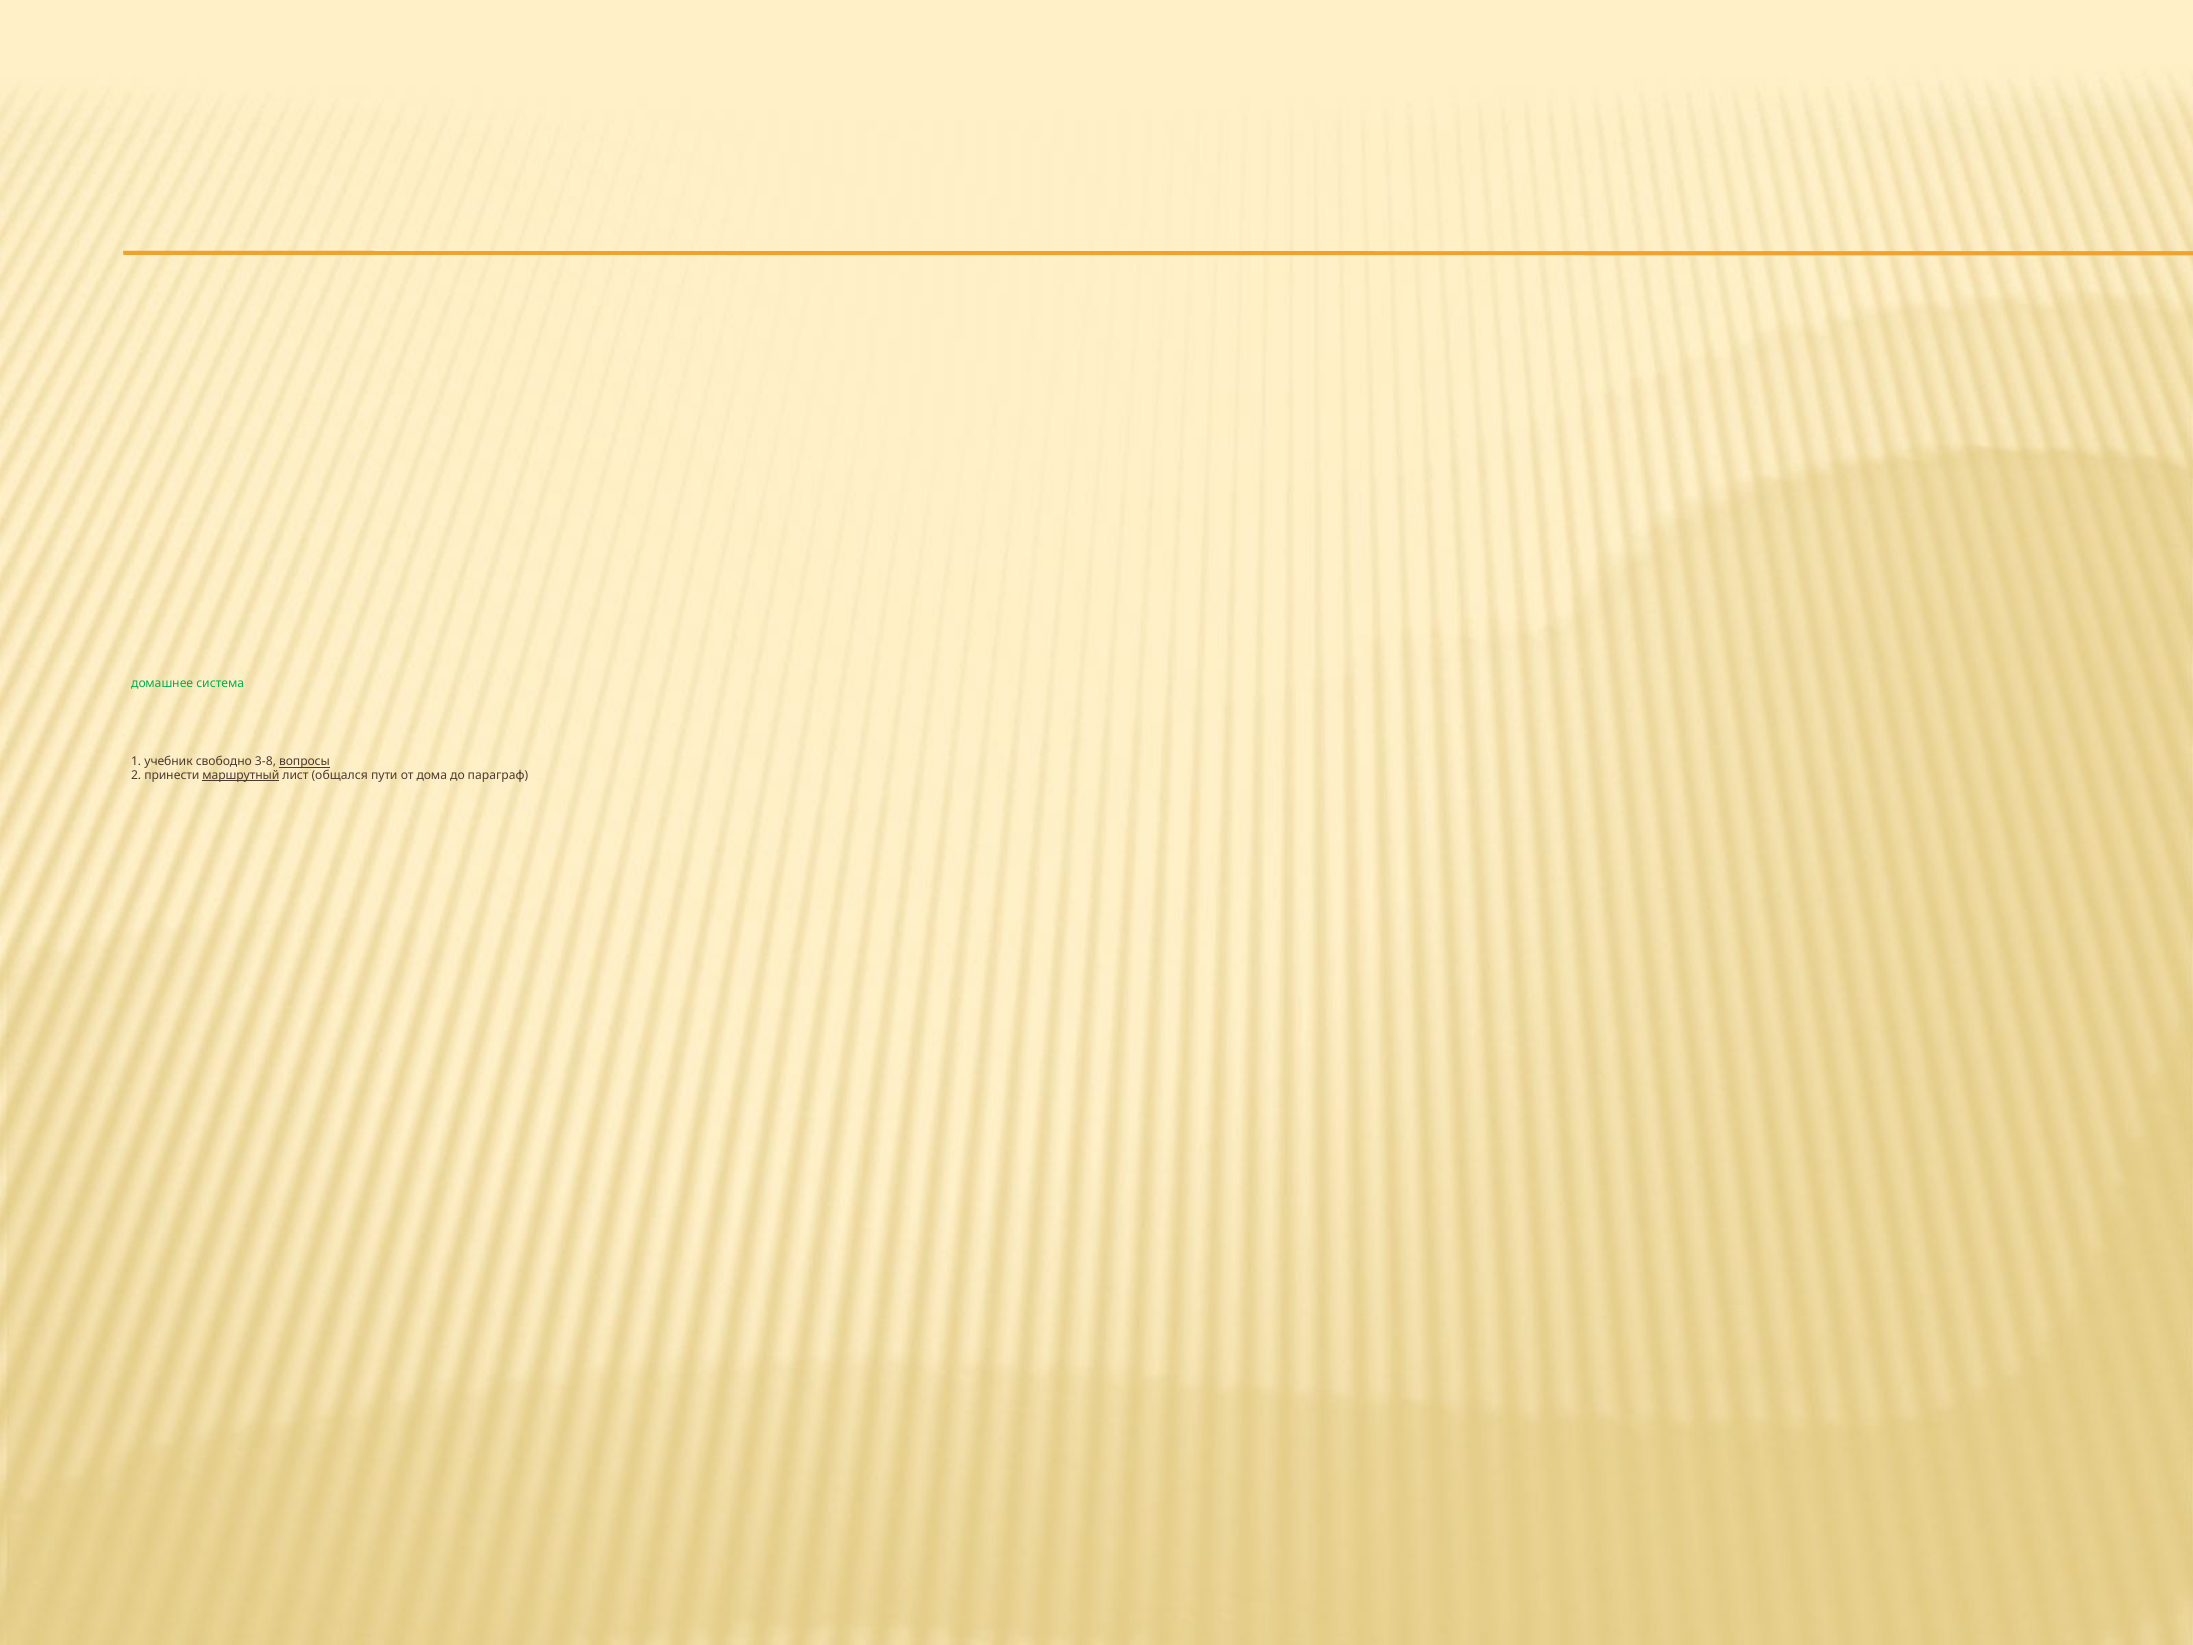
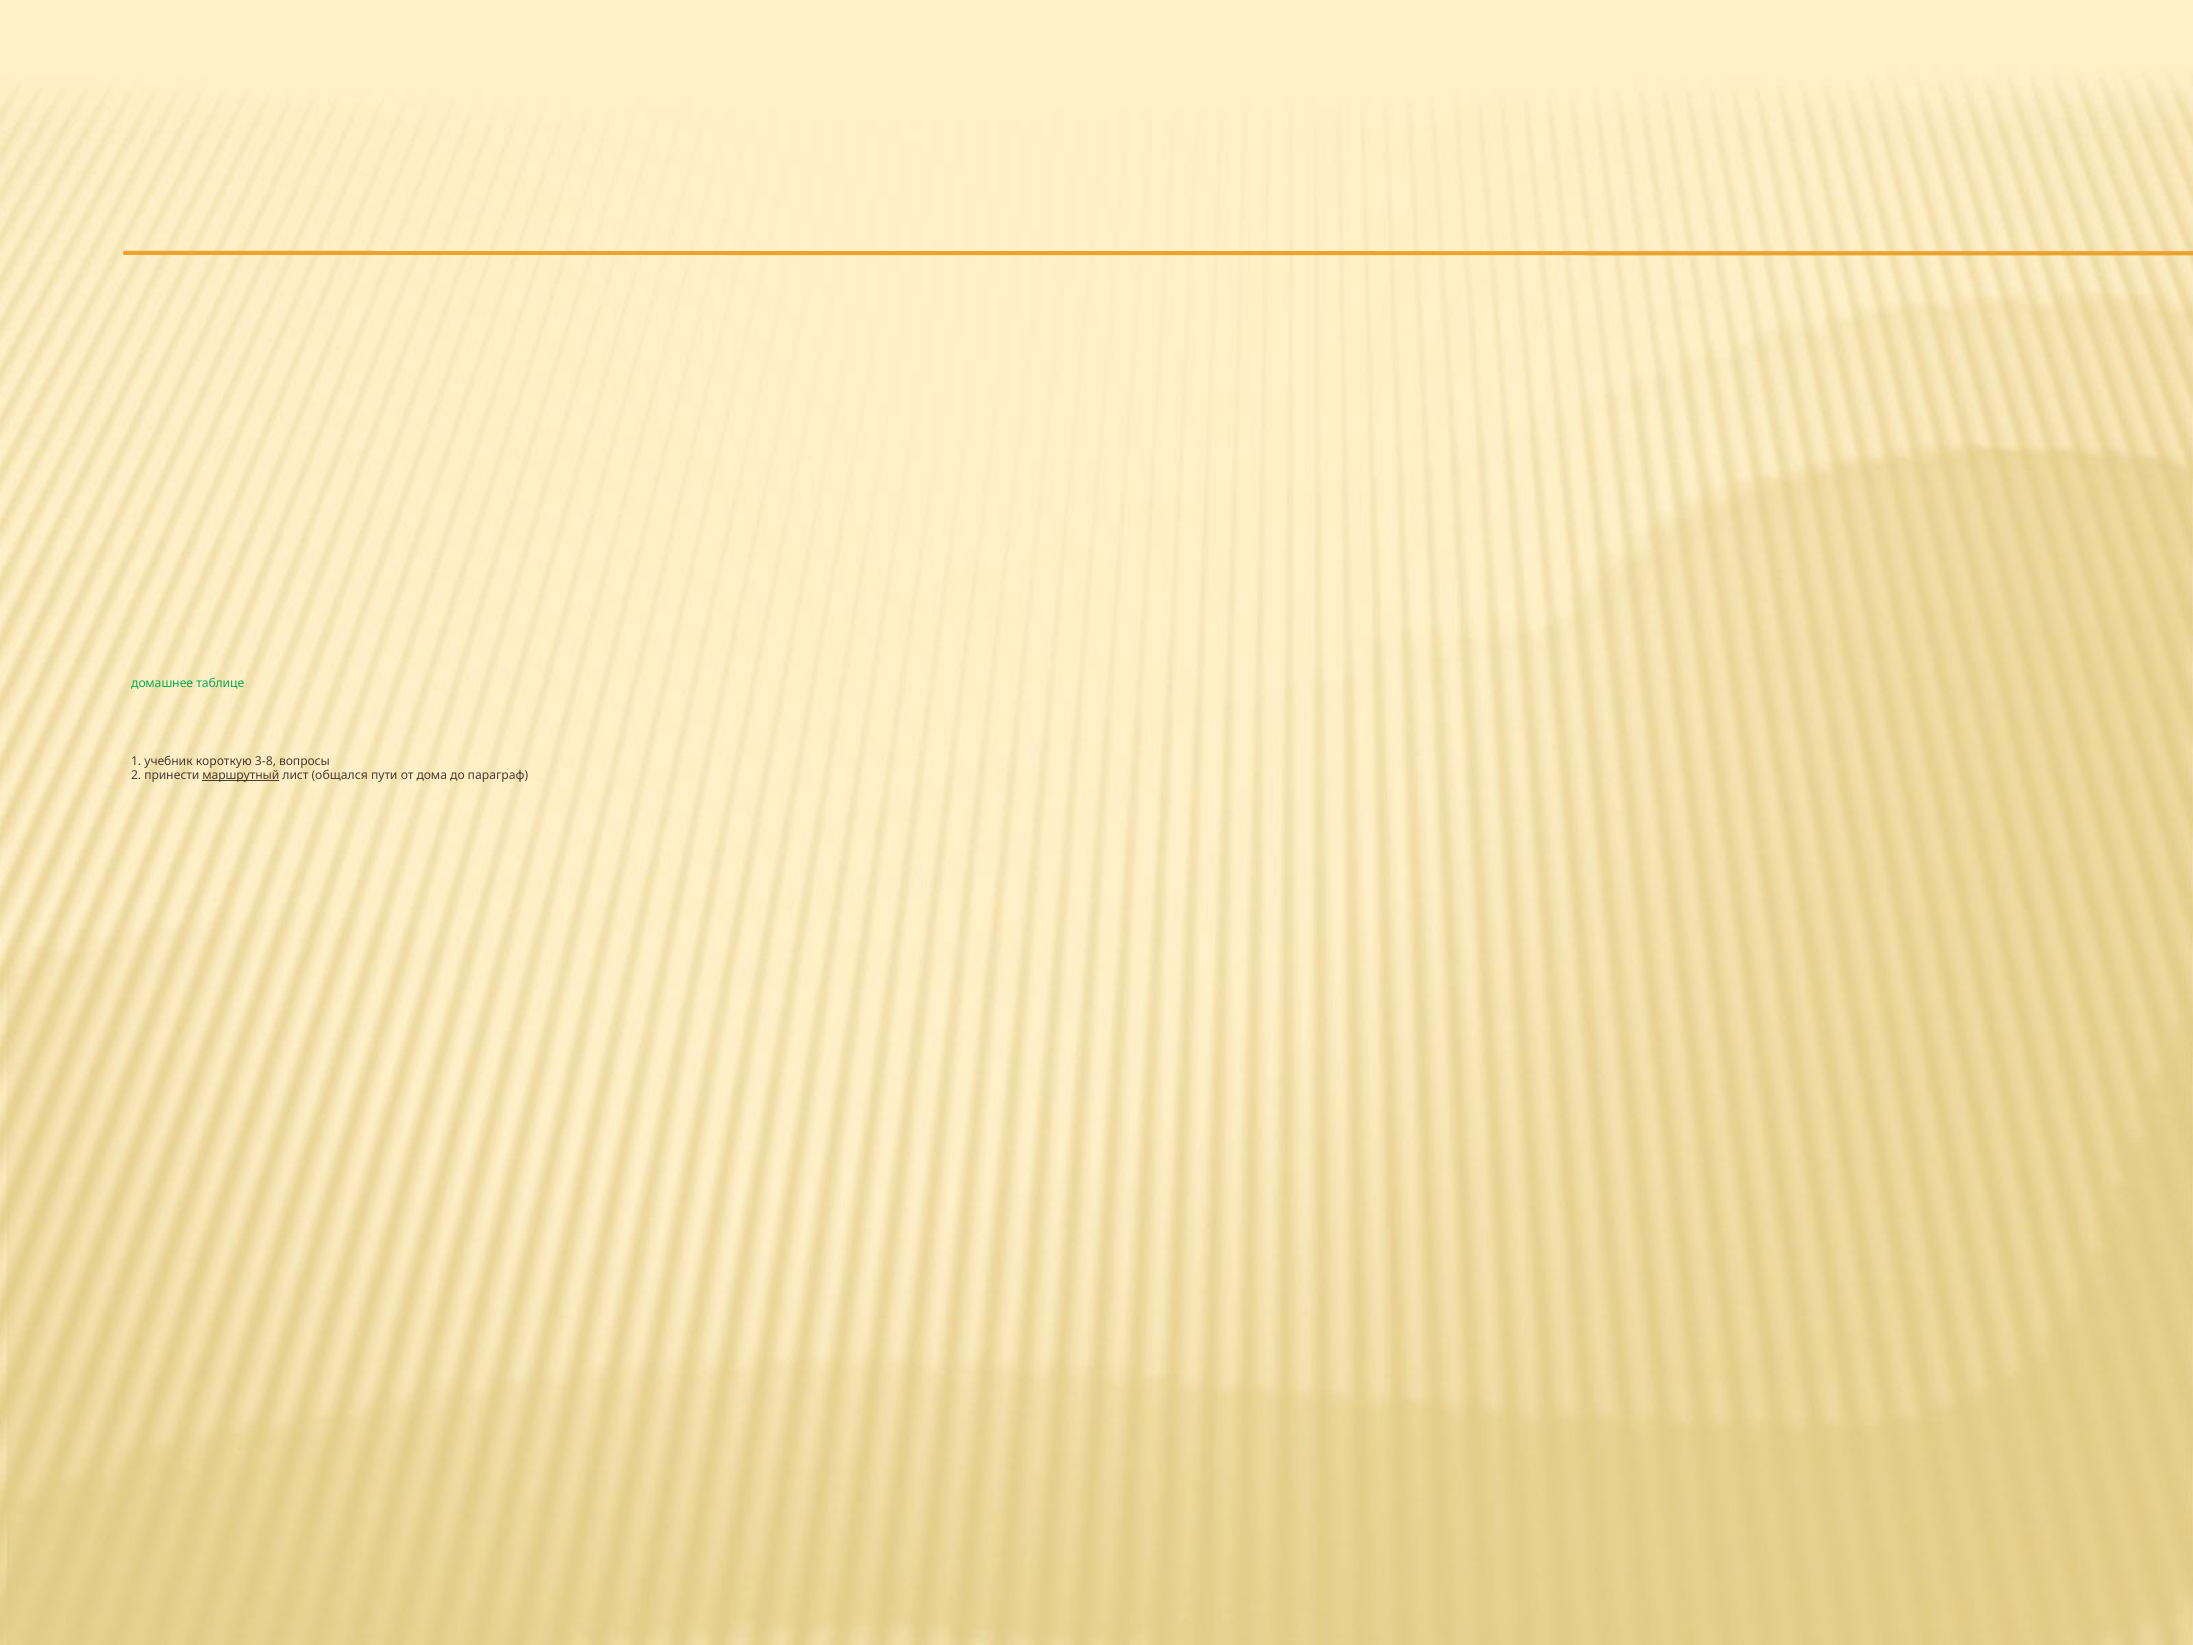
система: система -> таблице
свободно: свободно -> короткую
вопросы underline: present -> none
